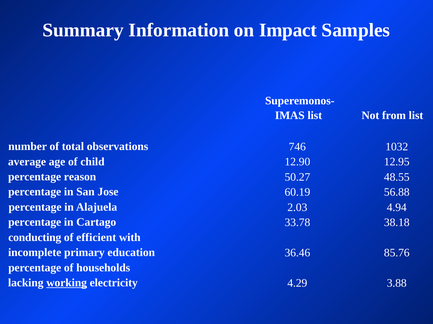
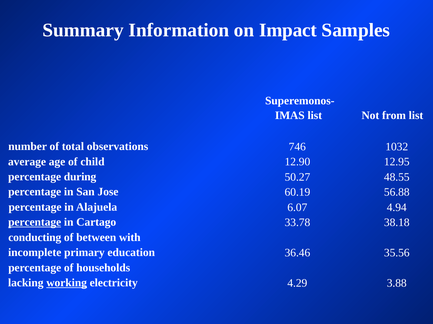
reason: reason -> during
2.03: 2.03 -> 6.07
percentage at (35, 223) underline: none -> present
efficient: efficient -> between
85.76: 85.76 -> 35.56
